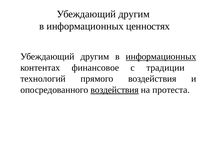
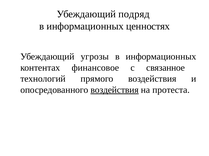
другим at (134, 14): другим -> подряд
другим at (95, 57): другим -> угрозы
информационных at (161, 57) underline: present -> none
традиции: традиции -> связанное
